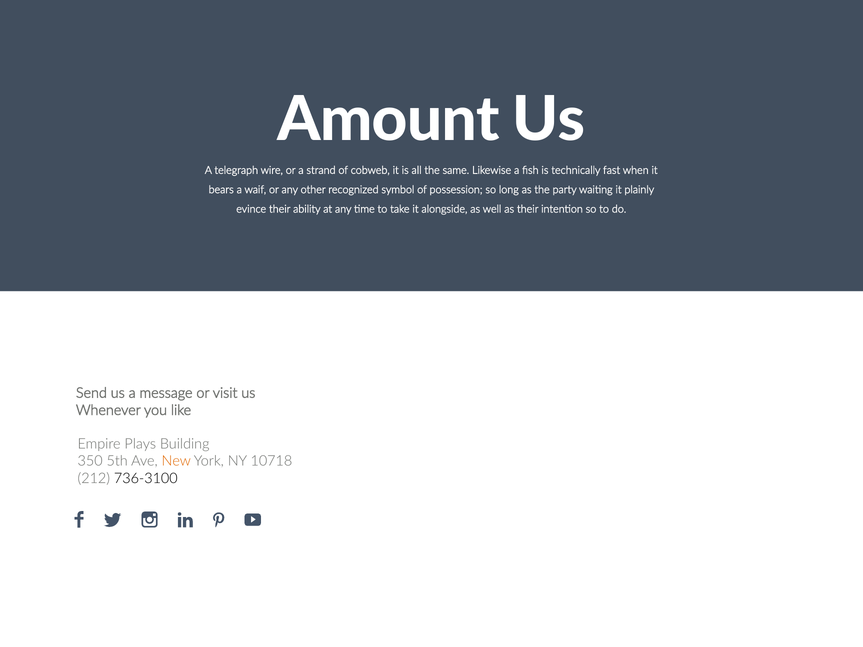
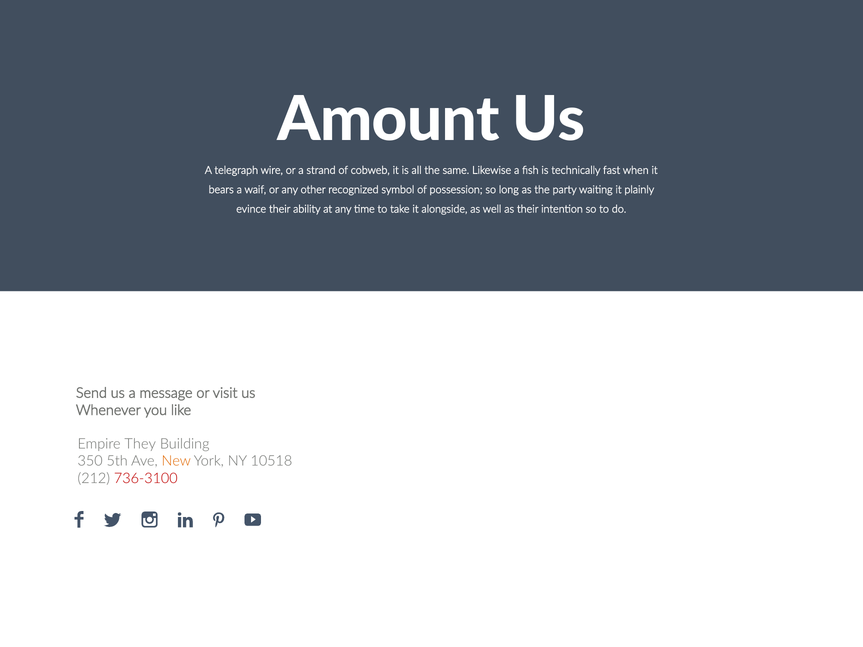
Plays: Plays -> They
10718: 10718 -> 10518
736-3100 colour: black -> red
